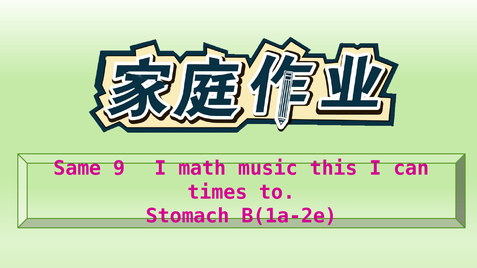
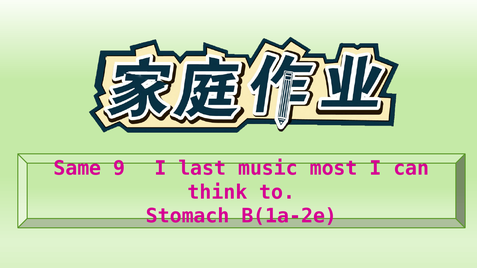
math: math -> last
this: this -> most
times: times -> think
